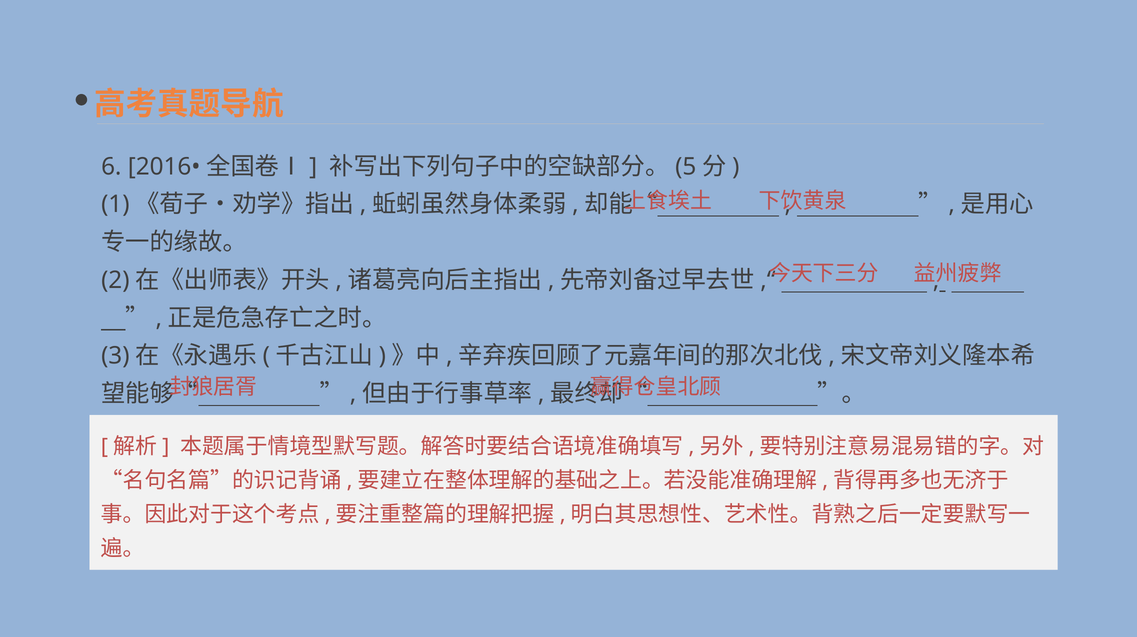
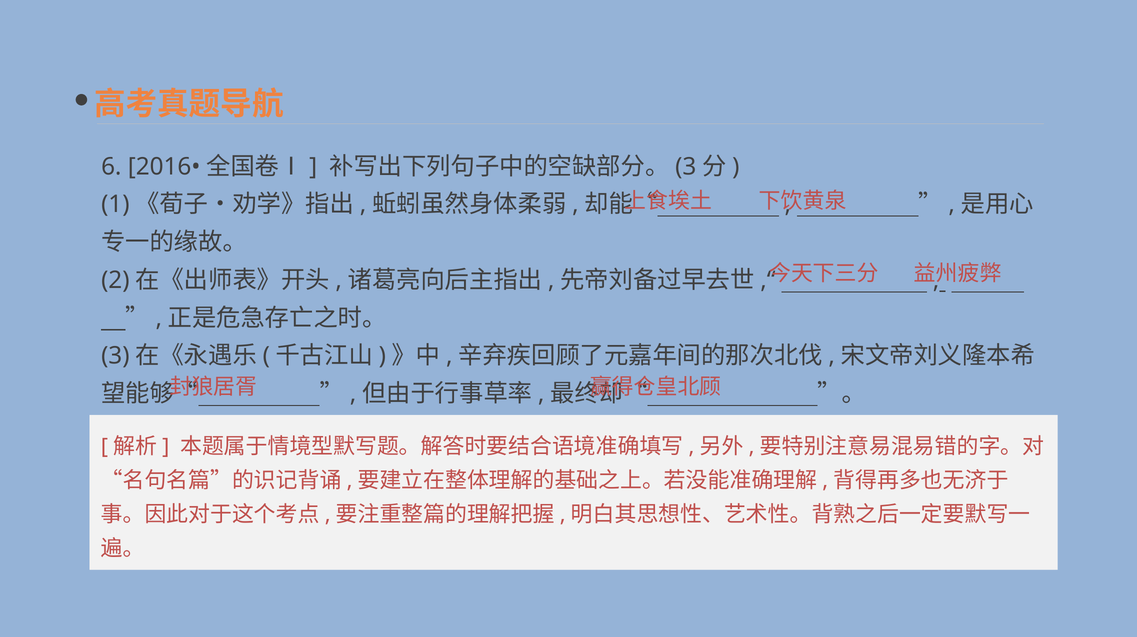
5 at (686, 167): 5 -> 3
